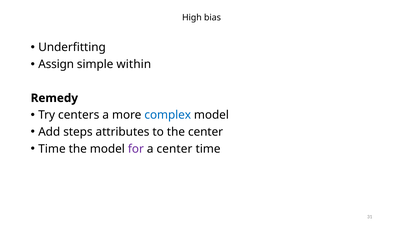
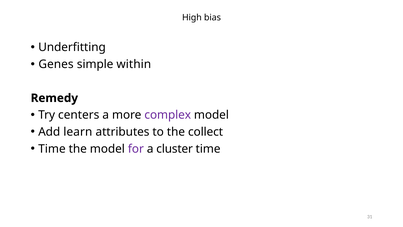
Assign: Assign -> Genes
complex colour: blue -> purple
steps: steps -> learn
the center: center -> collect
a center: center -> cluster
